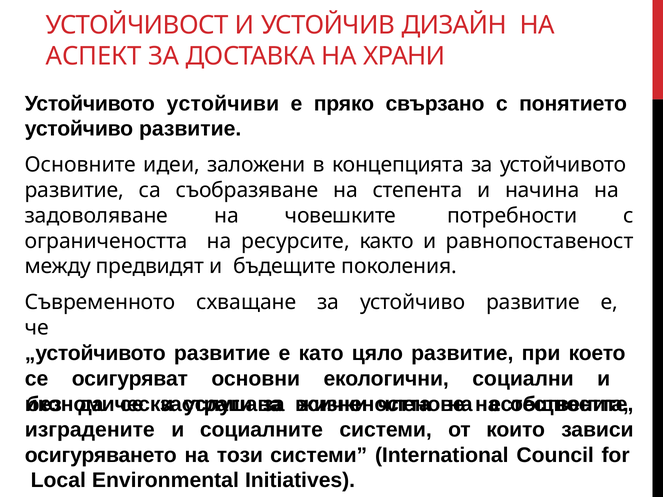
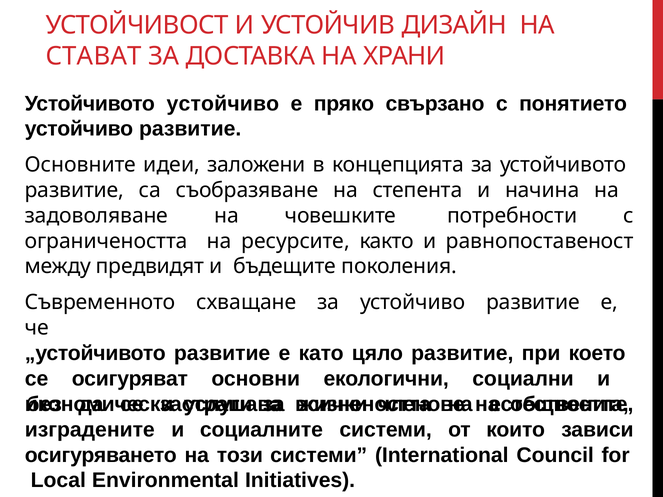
АСПЕКТ: АСПЕКТ -> СТАВАТ
Устойчивото устойчиви: устойчиви -> устойчиво
